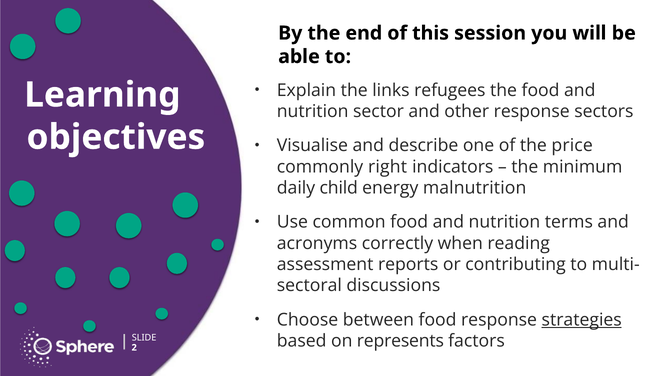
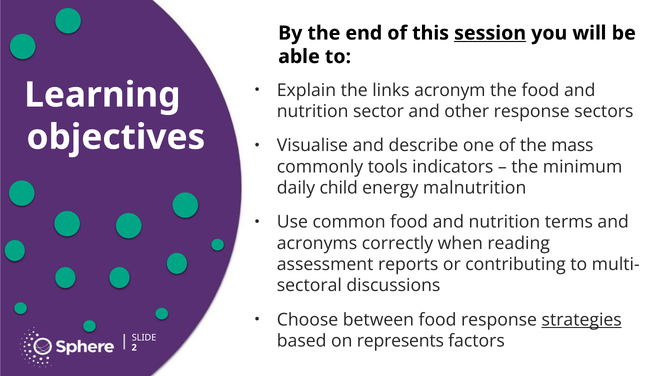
session underline: none -> present
refugees: refugees -> acronym
price: price -> mass
right: right -> tools
